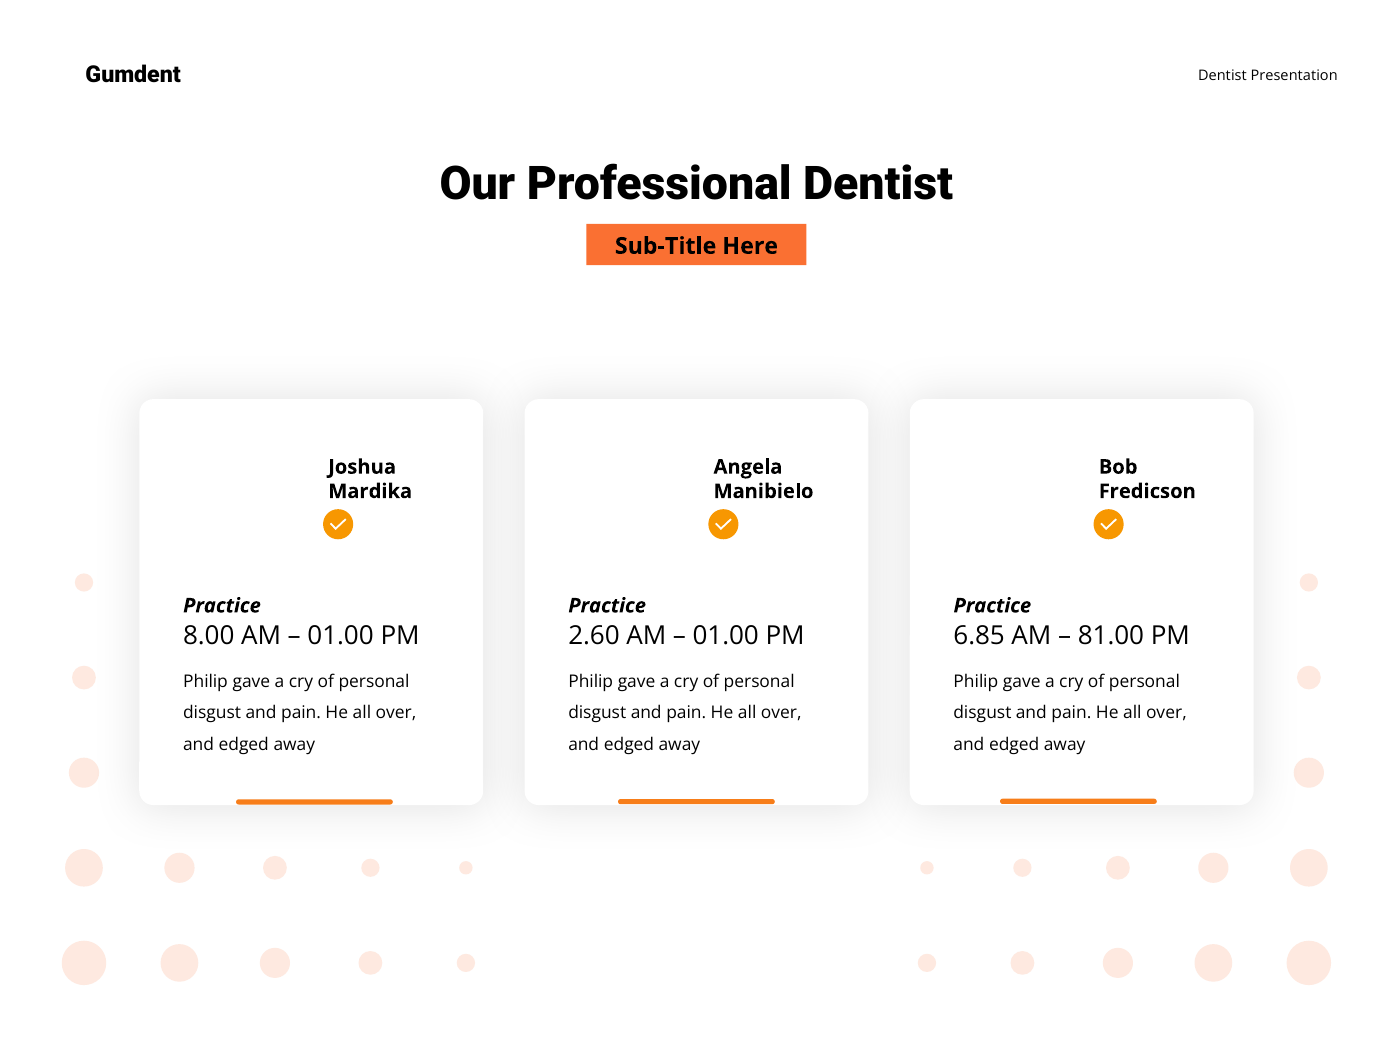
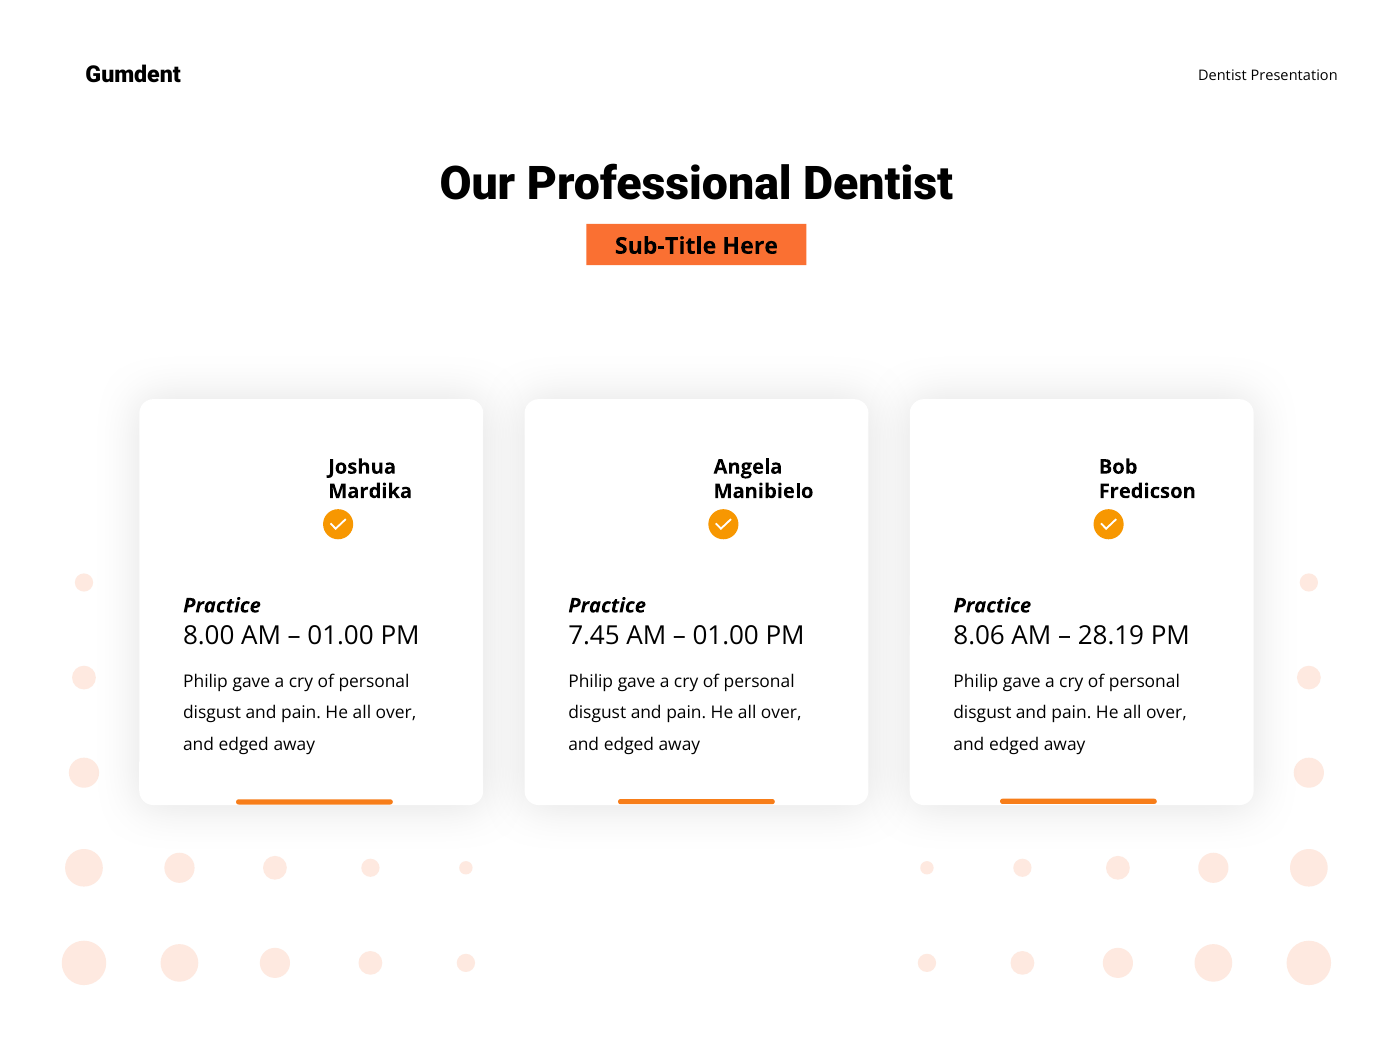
2.60: 2.60 -> 7.45
6.85: 6.85 -> 8.06
81.00: 81.00 -> 28.19
